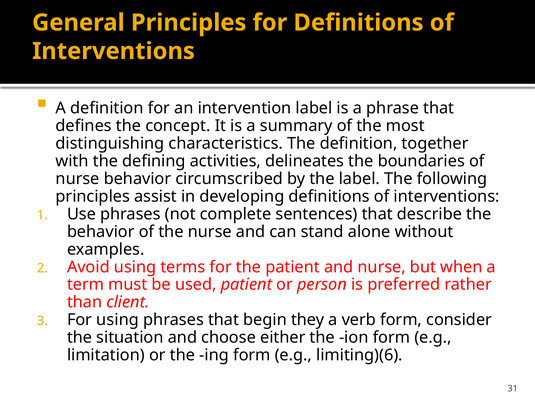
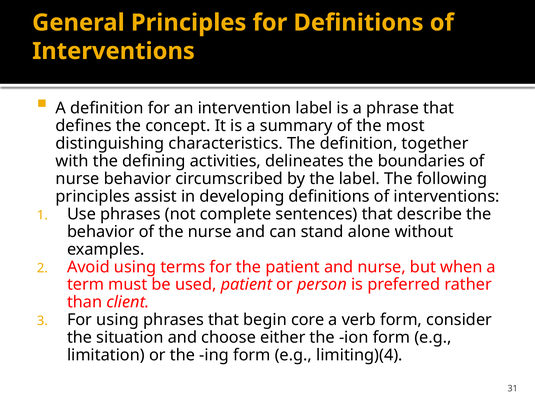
they: they -> core
limiting)(6: limiting)(6 -> limiting)(4
